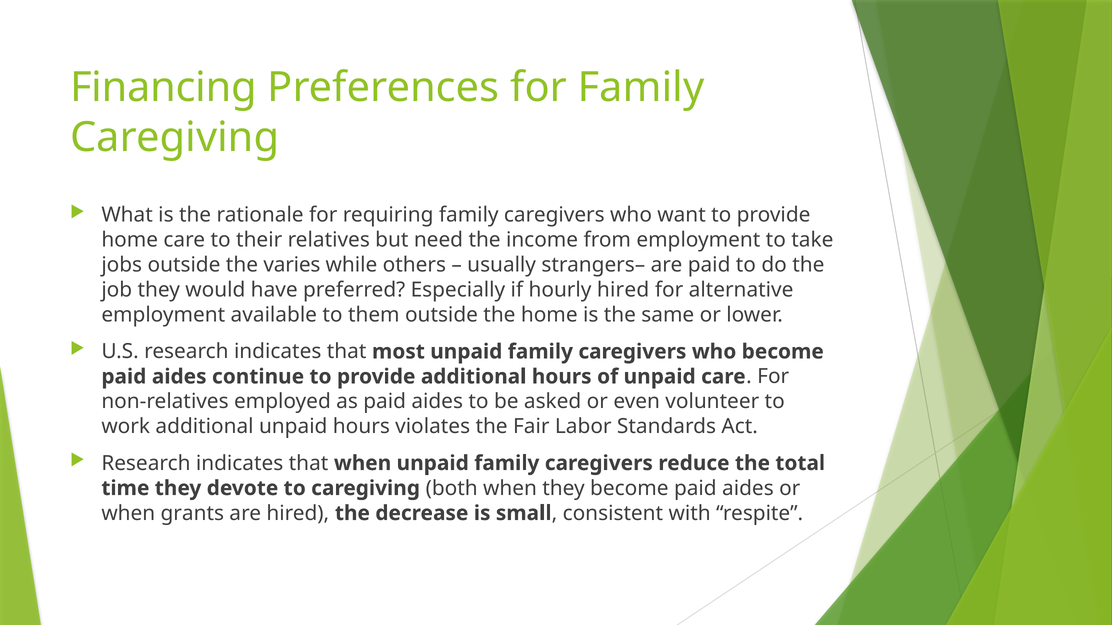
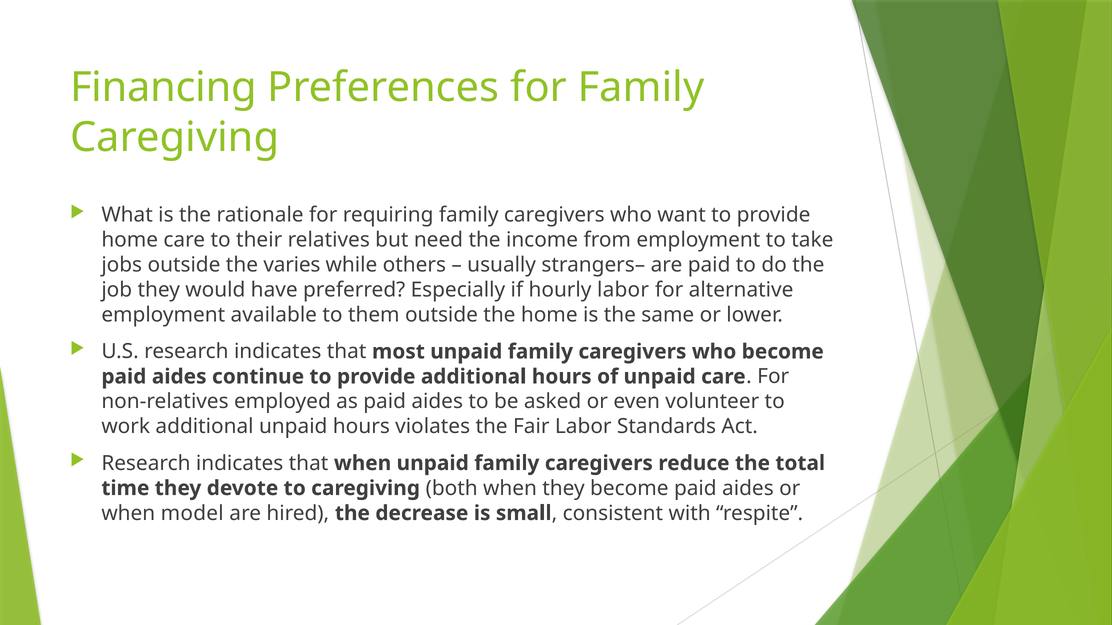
hourly hired: hired -> labor
grants: grants -> model
